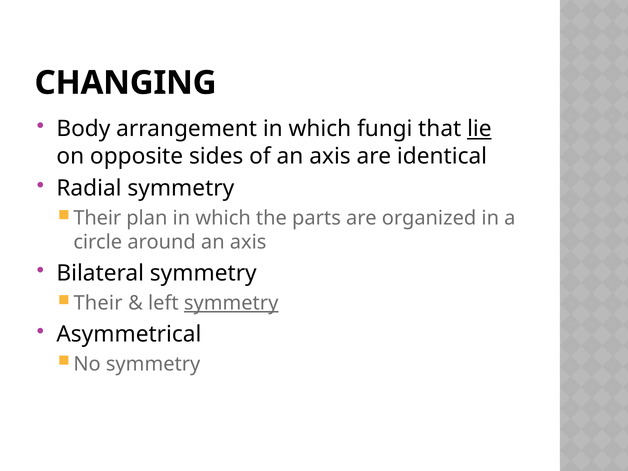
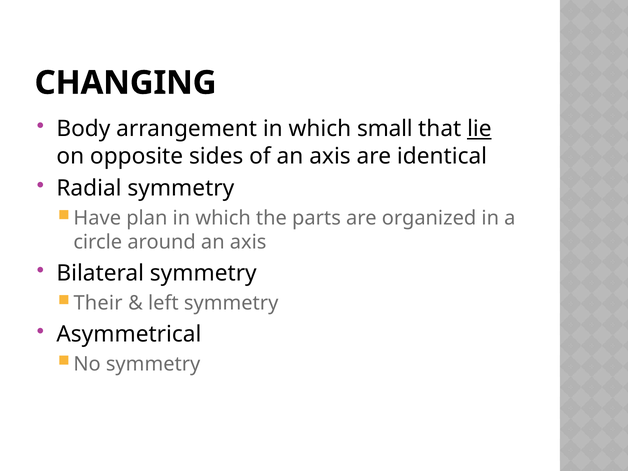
fungi: fungi -> small
Their at (97, 218): Their -> Have
symmetry at (231, 303) underline: present -> none
